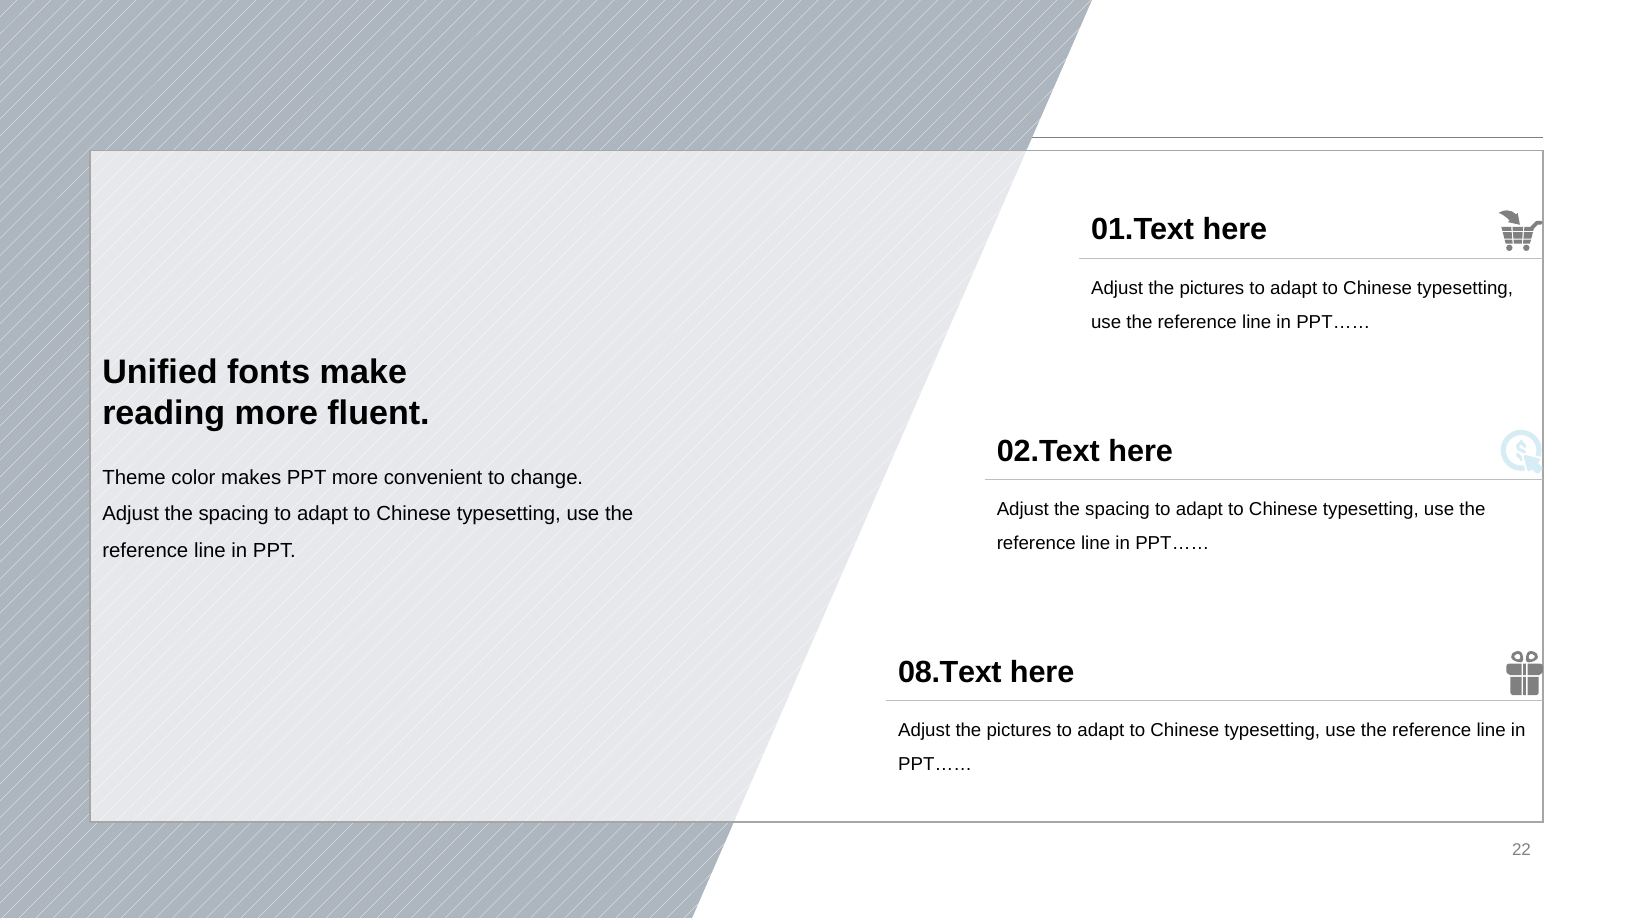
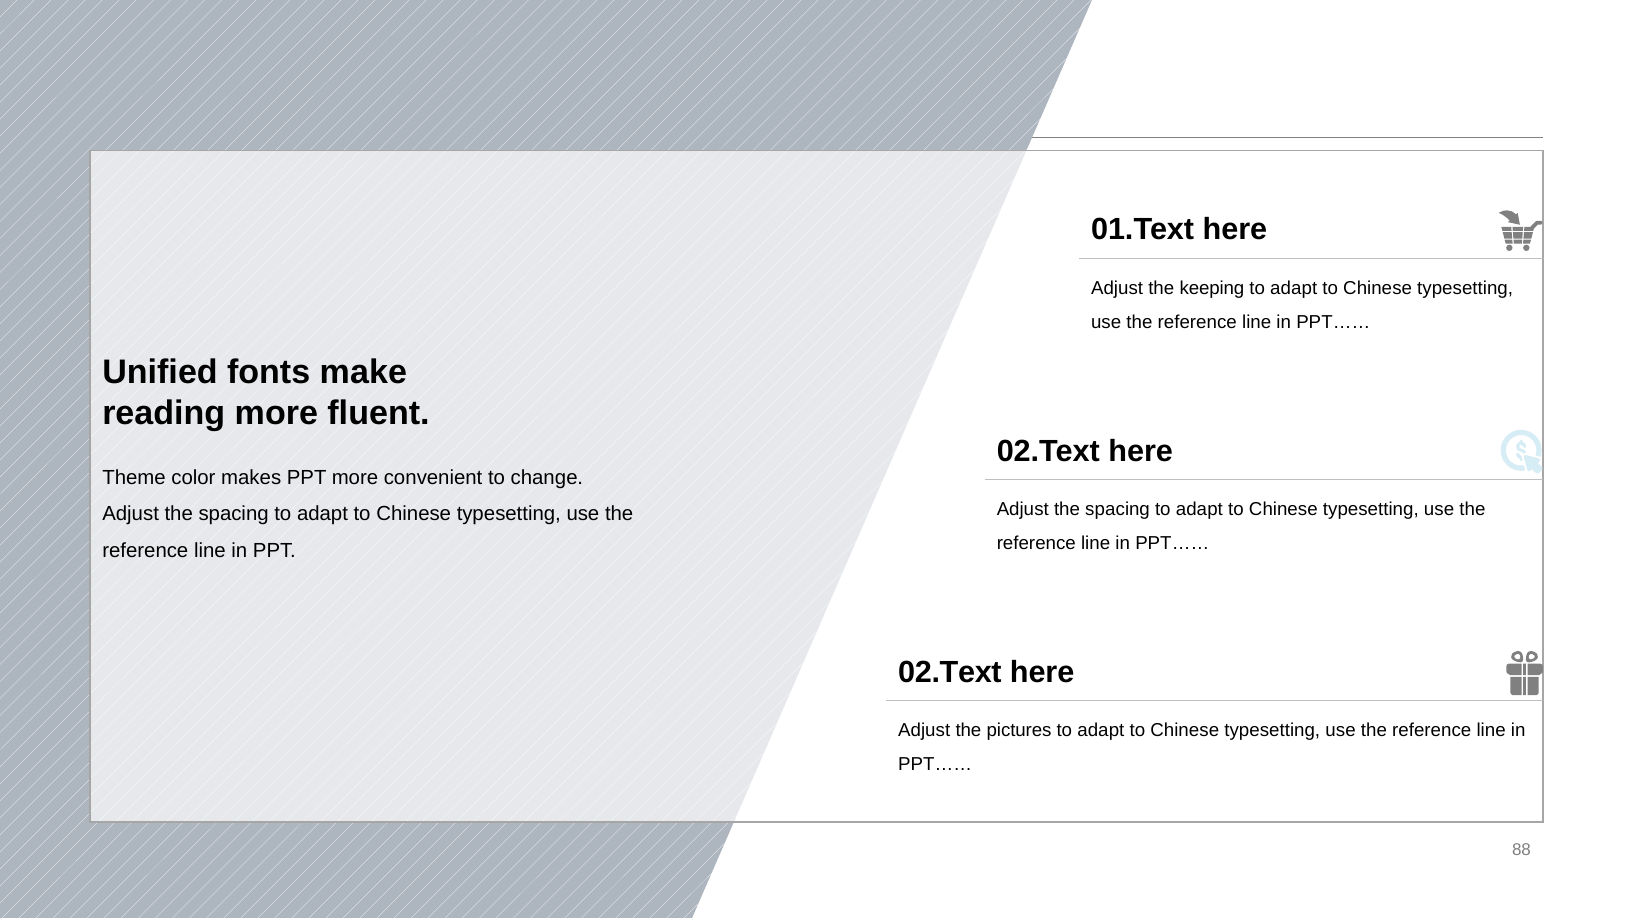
pictures at (1212, 288): pictures -> keeping
08.Text at (950, 673): 08.Text -> 02.Text
22: 22 -> 88
